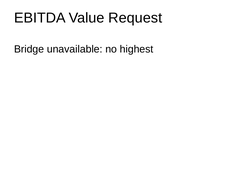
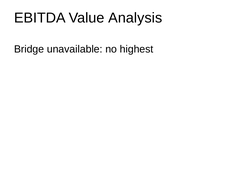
Request: Request -> Analysis
